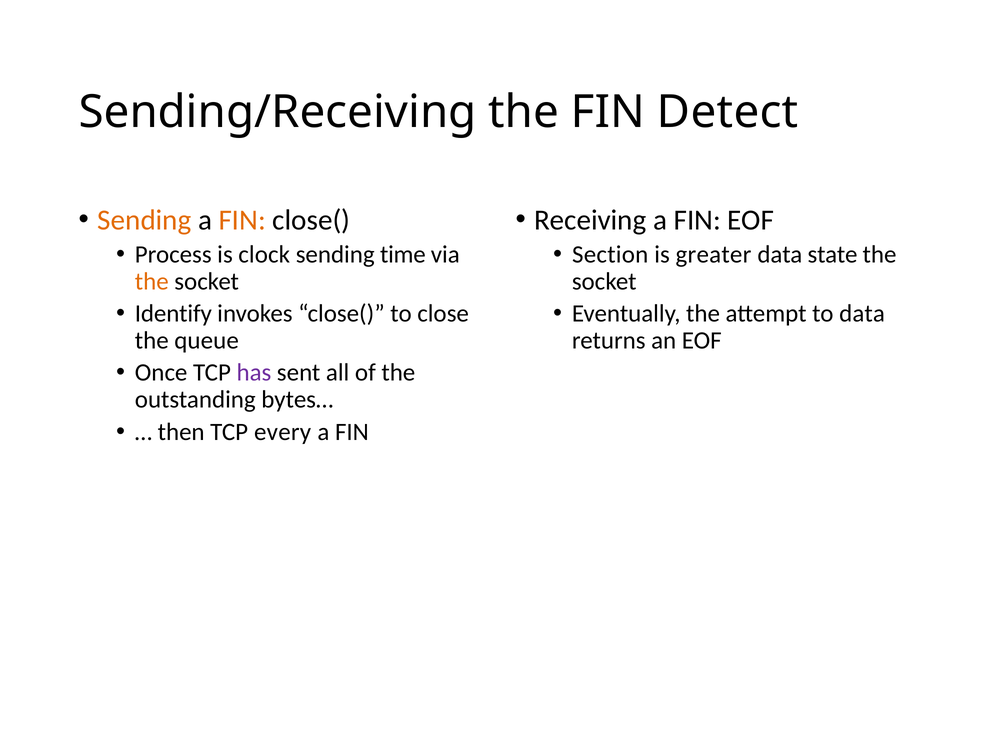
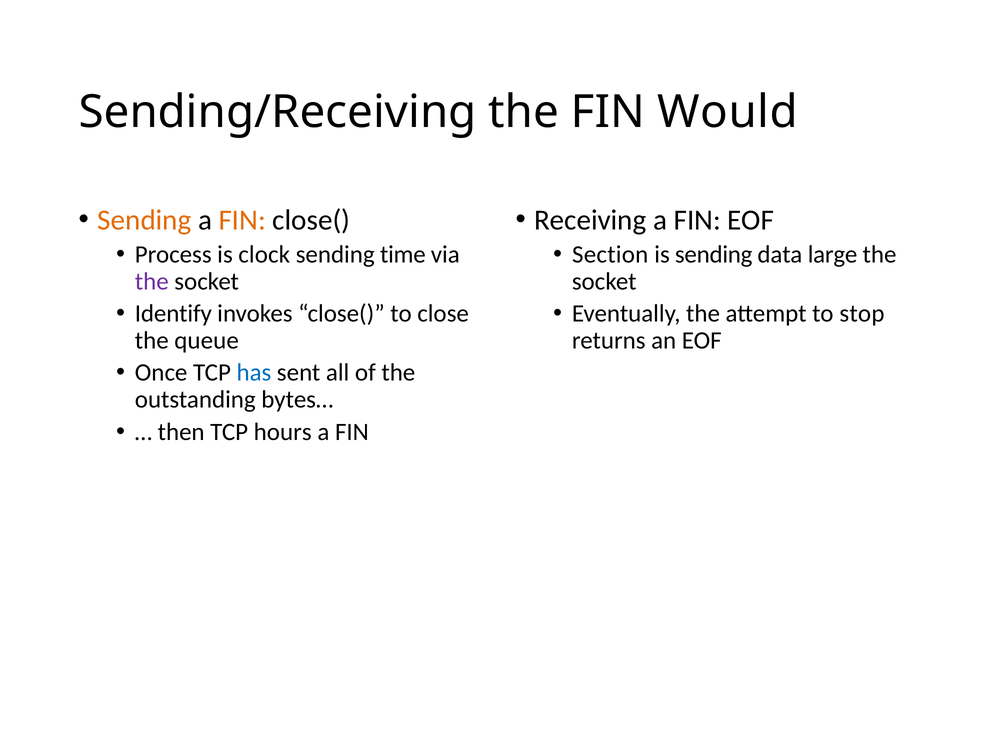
Detect: Detect -> Would
is greater: greater -> sending
state: state -> large
the at (152, 281) colour: orange -> purple
to data: data -> stop
has colour: purple -> blue
every: every -> hours
